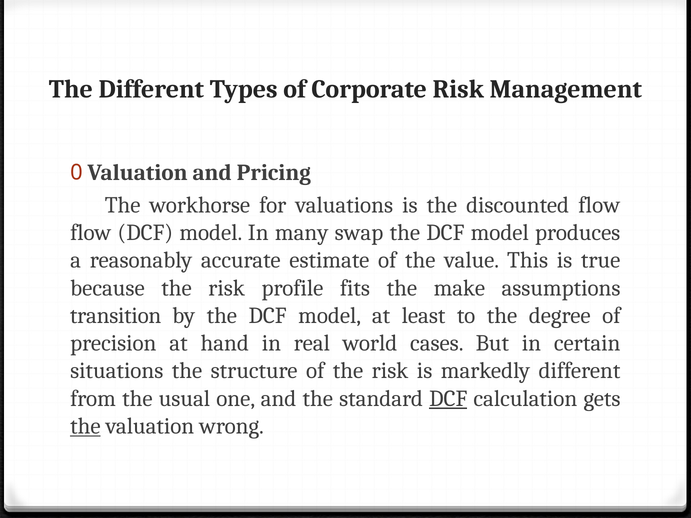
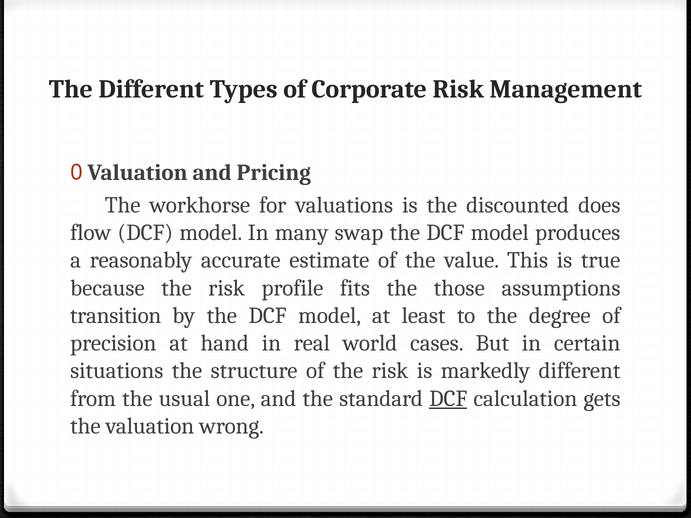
discounted flow: flow -> does
make: make -> those
the at (85, 426) underline: present -> none
